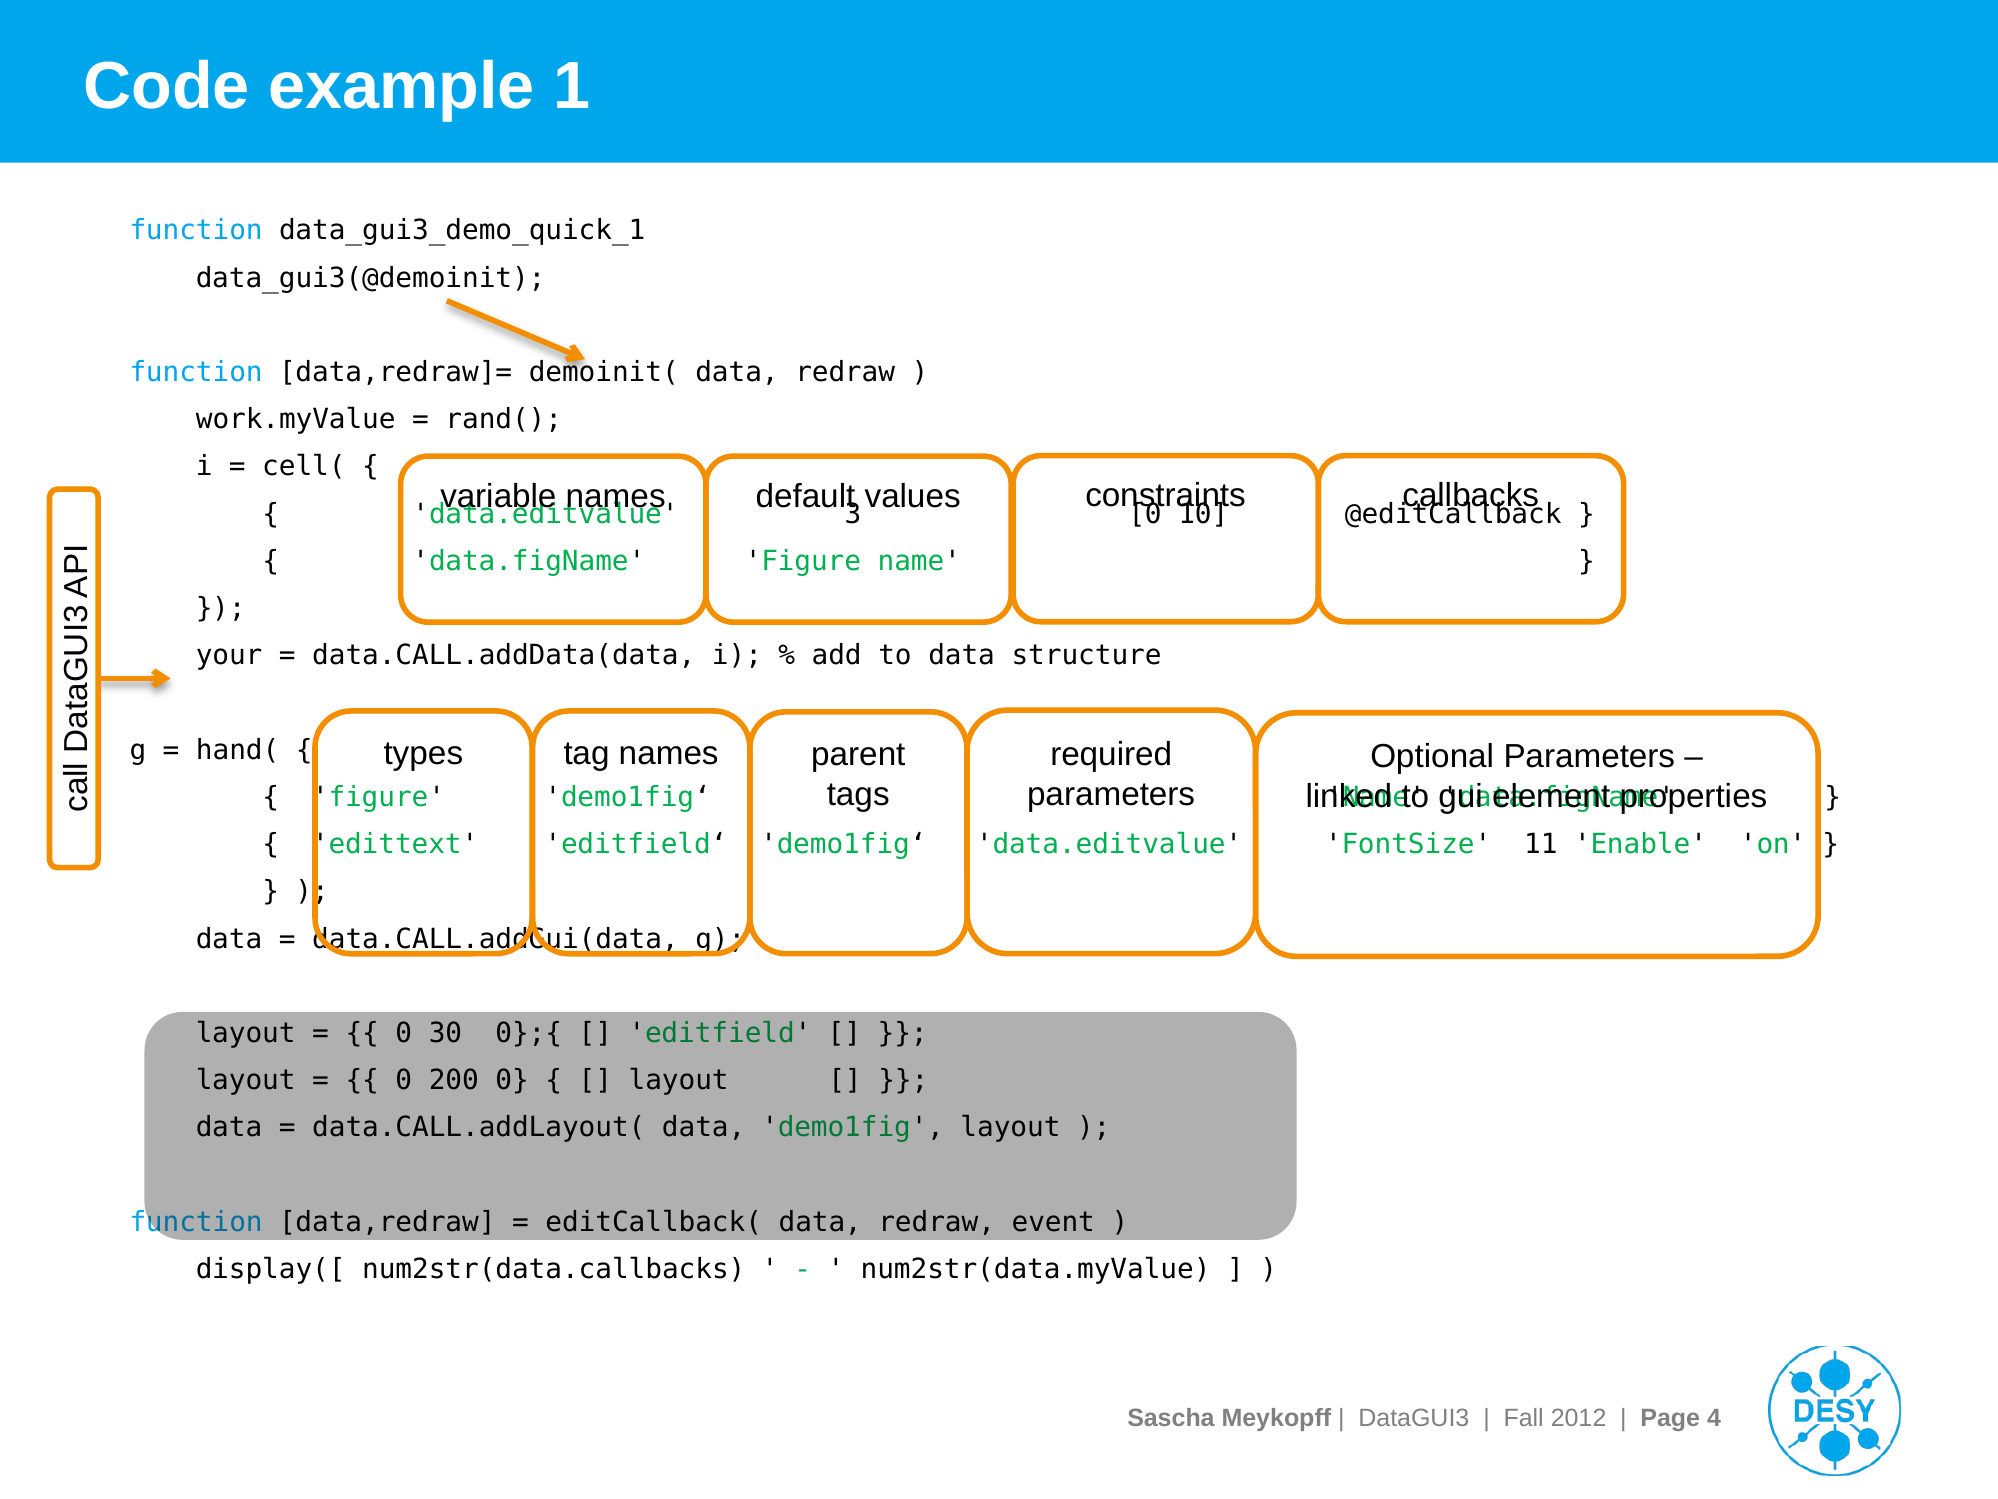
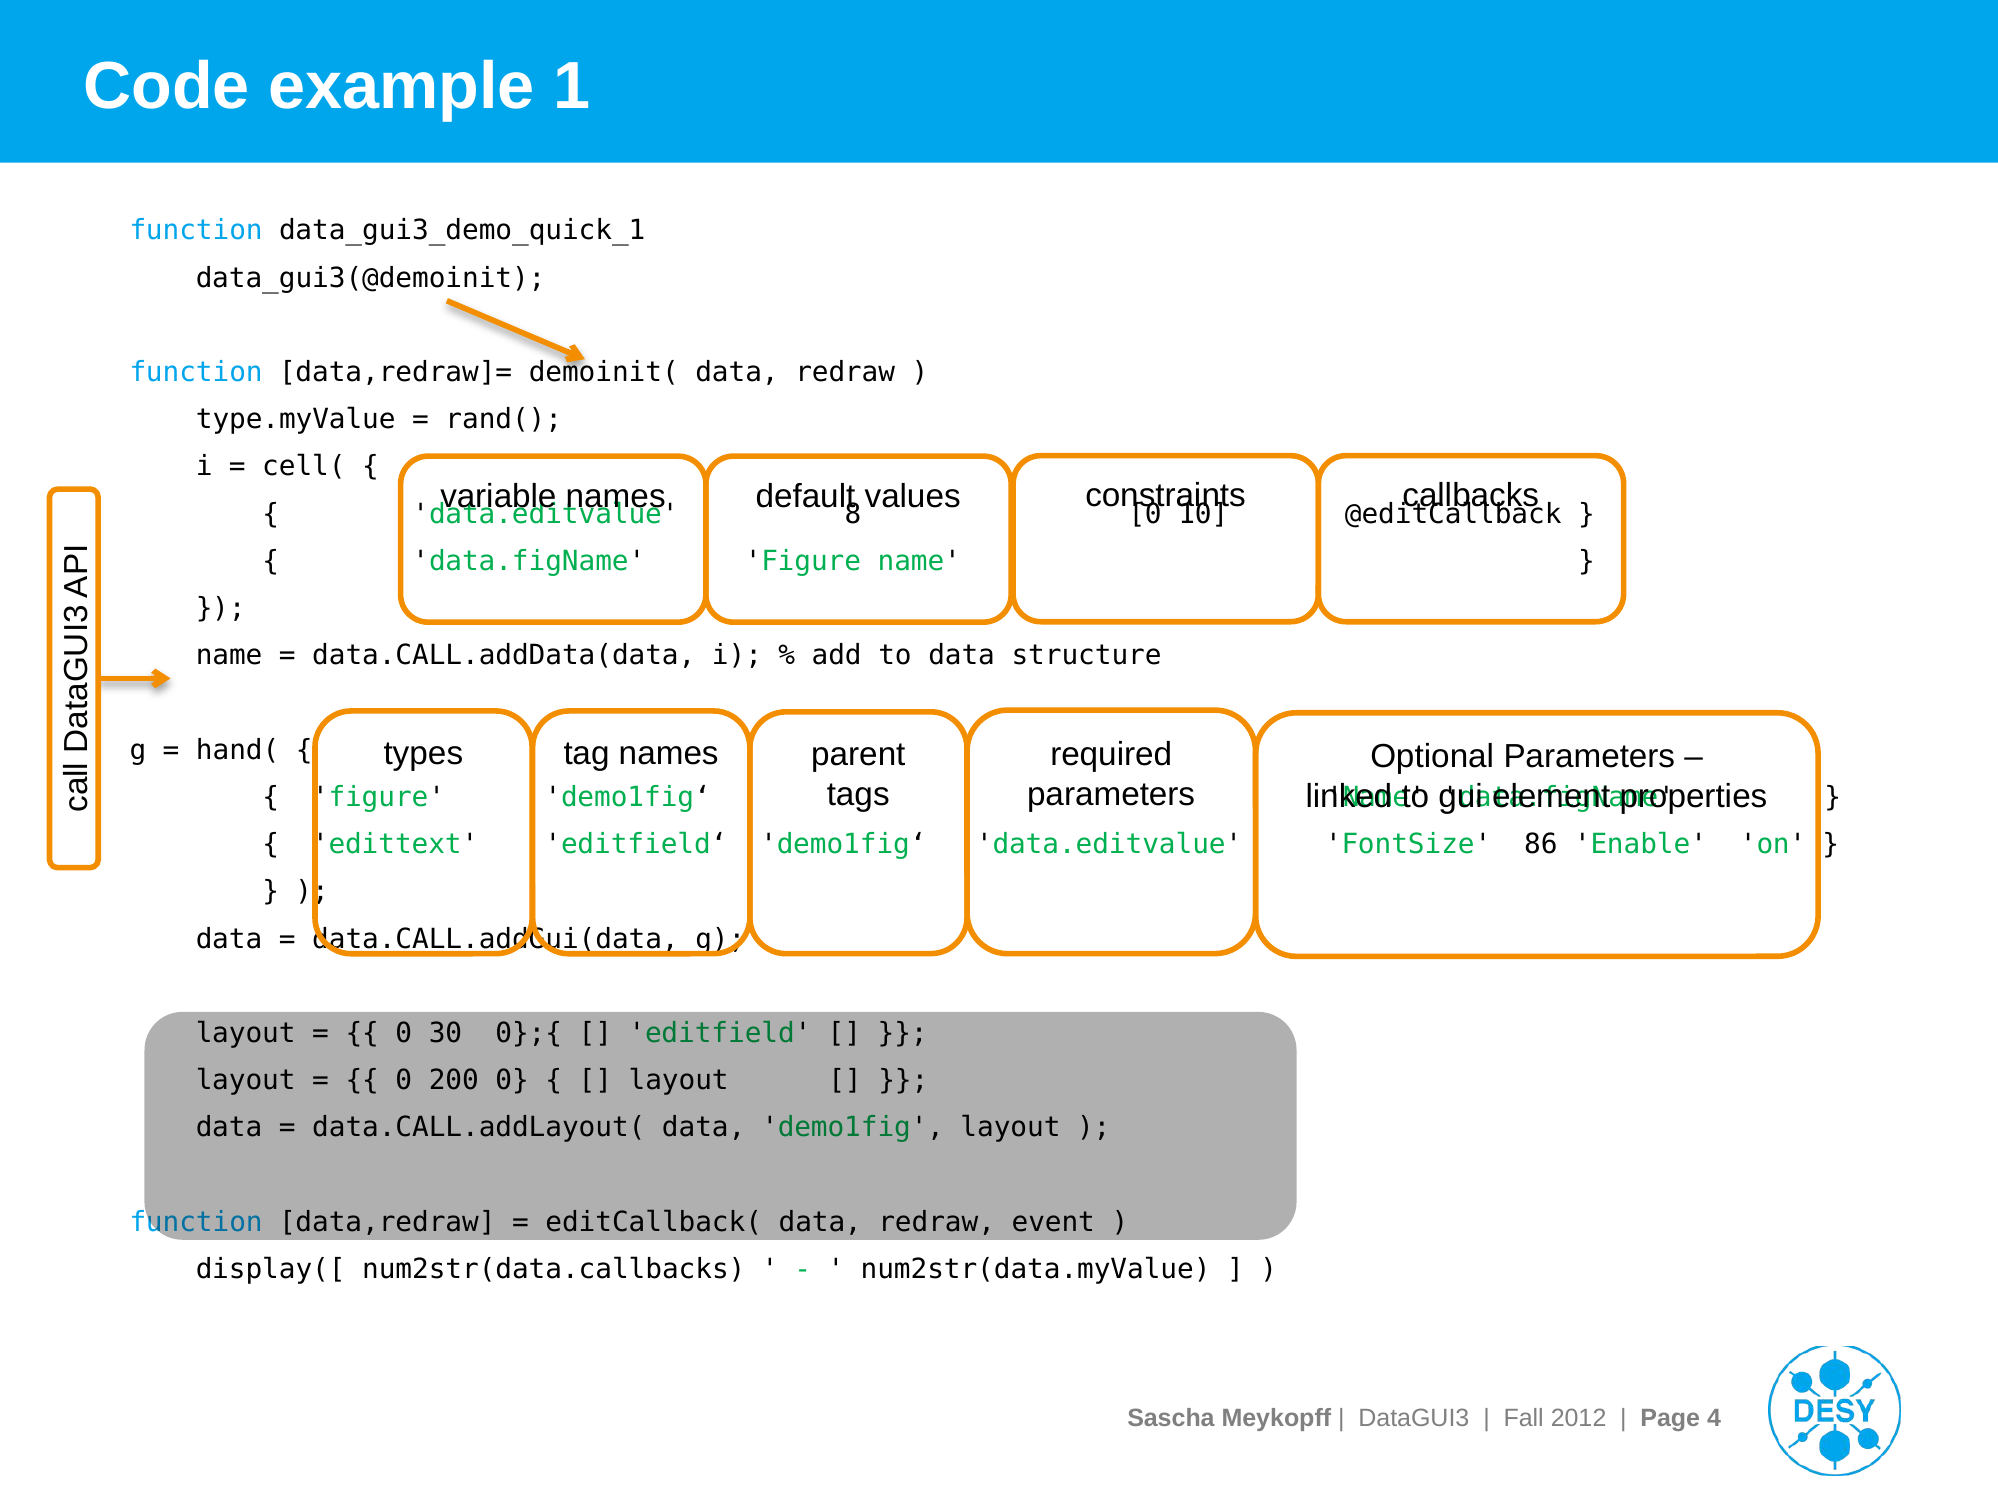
work.myValue: work.myValue -> type.myValue
3 at (853, 514): 3 -> 8
your at (229, 655): your -> name
11: 11 -> 86
